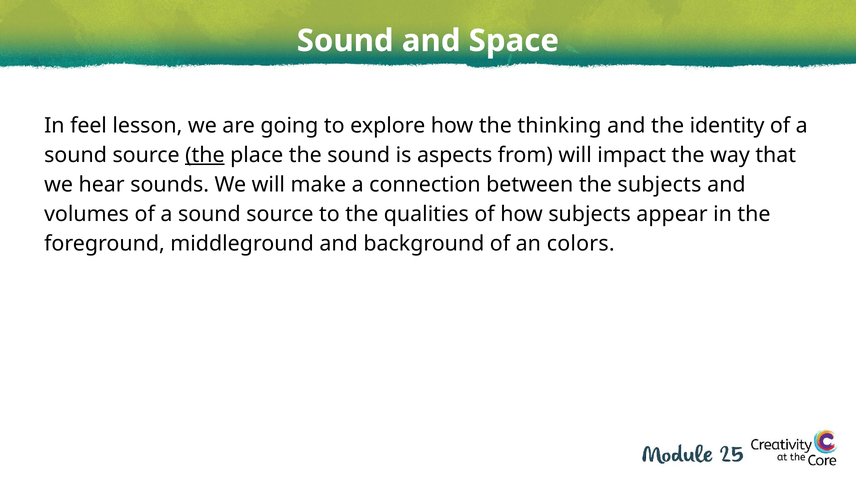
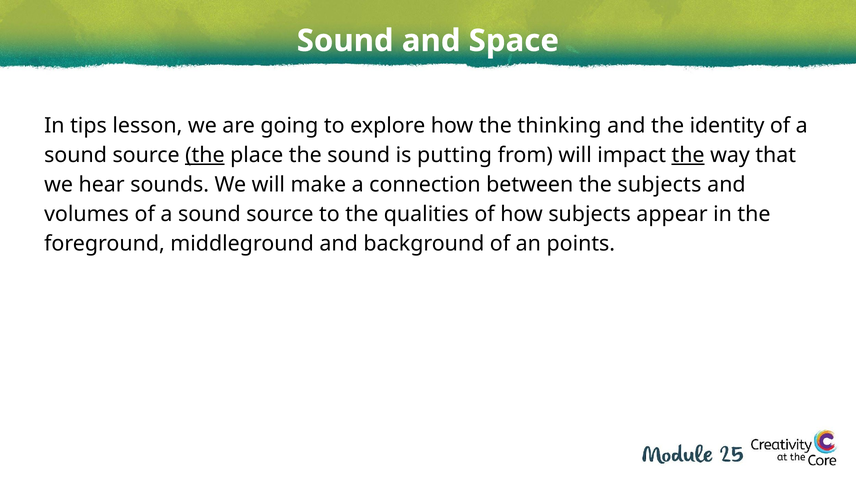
feel: feel -> tips
aspects: aspects -> putting
the at (688, 155) underline: none -> present
colors: colors -> points
